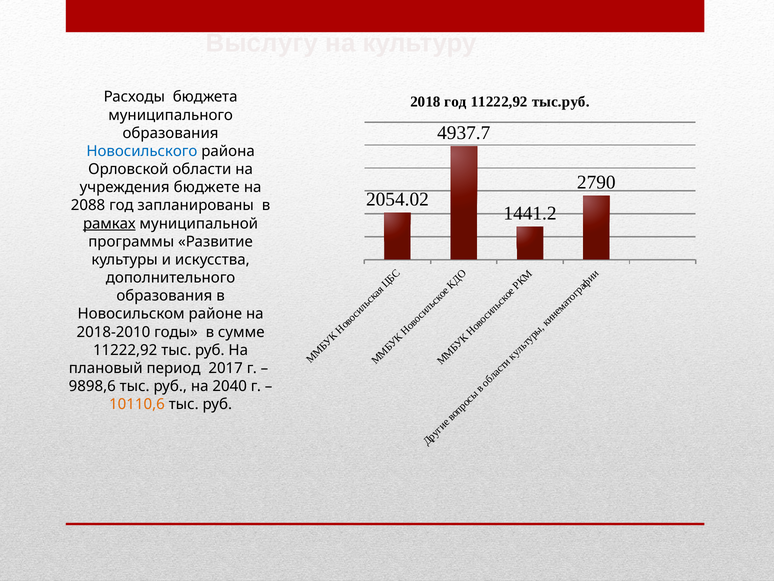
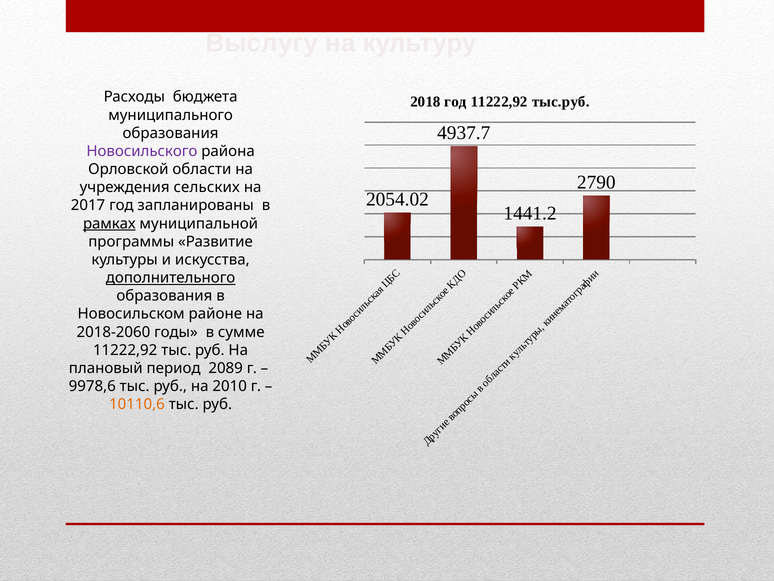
Новосильского colour: blue -> purple
бюджете: бюджете -> сельских
2088: 2088 -> 2017
дополнительного underline: none -> present
2018-2010: 2018-2010 -> 2018-2060
2017: 2017 -> 2089
9898,6: 9898,6 -> 9978,6
2040: 2040 -> 2010
